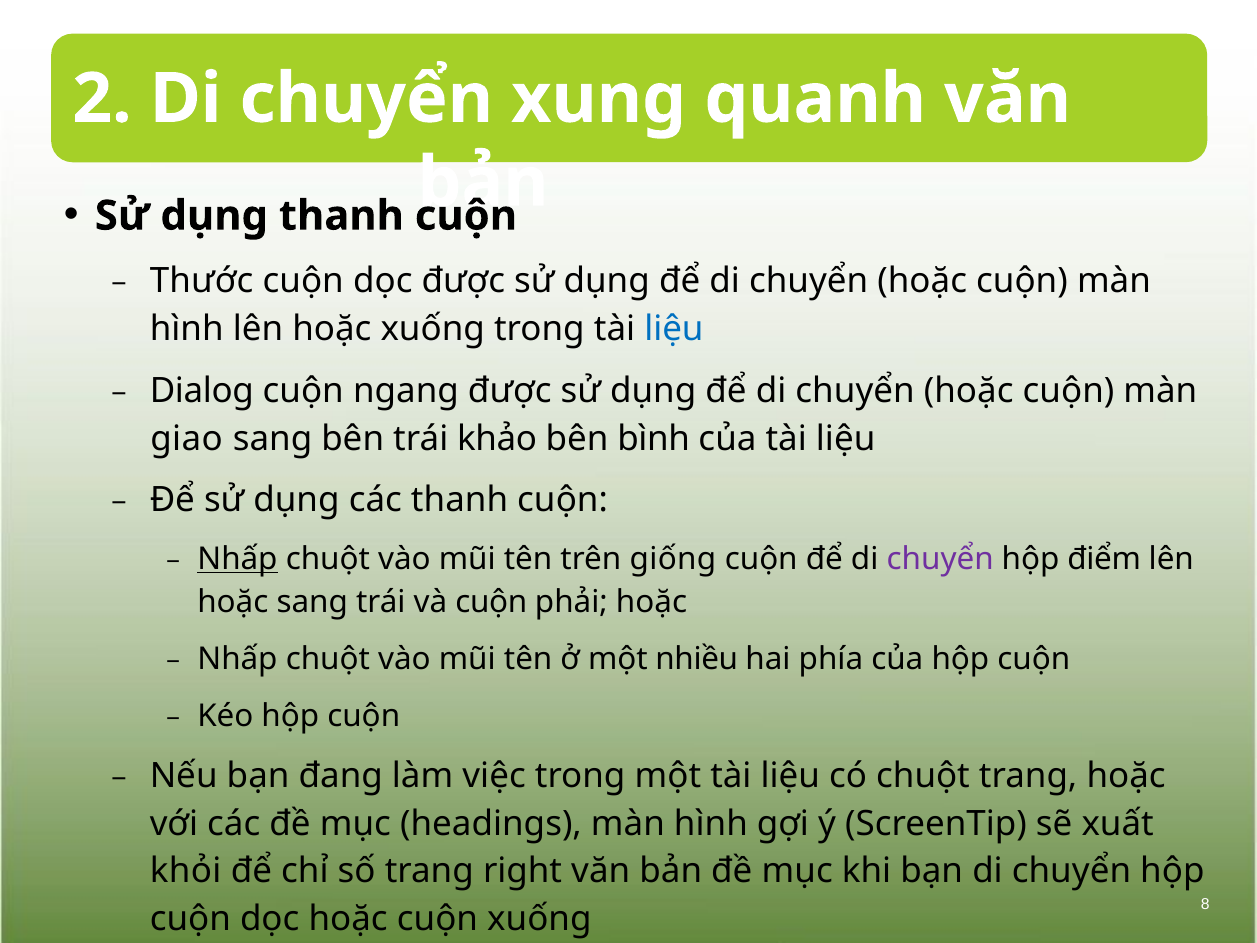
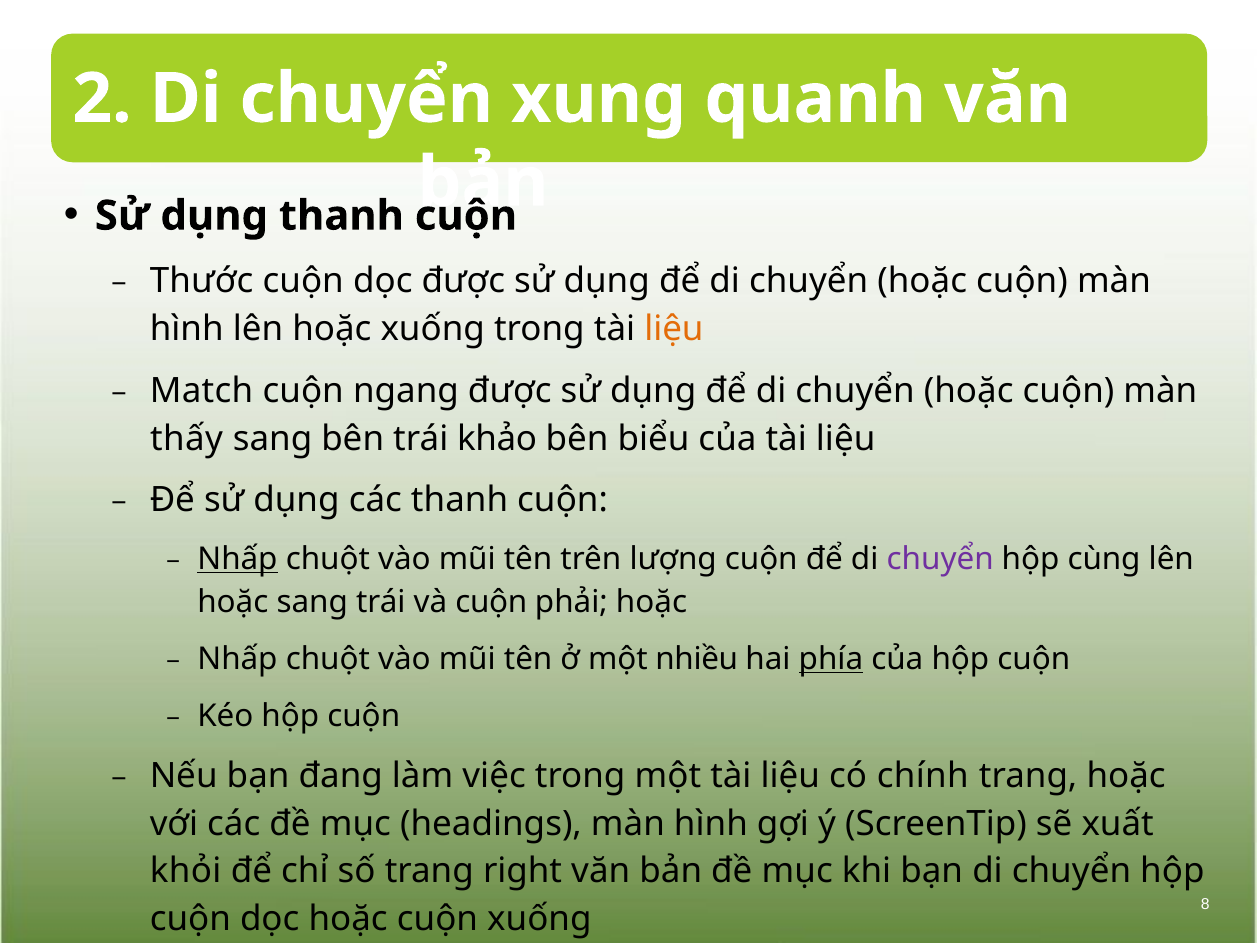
liệu at (674, 329) colour: blue -> orange
Dialog: Dialog -> Match
giao: giao -> thấy
bình: bình -> biểu
giống: giống -> lượng
điểm: điểm -> cùng
phía underline: none -> present
có chuột: chuột -> chính
